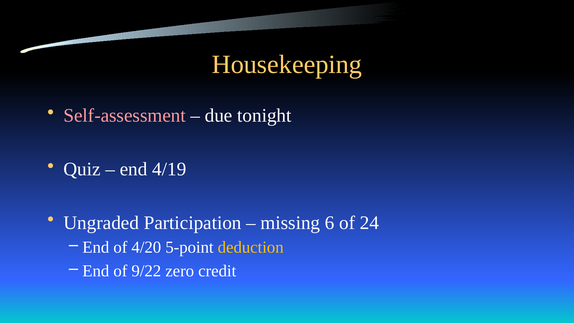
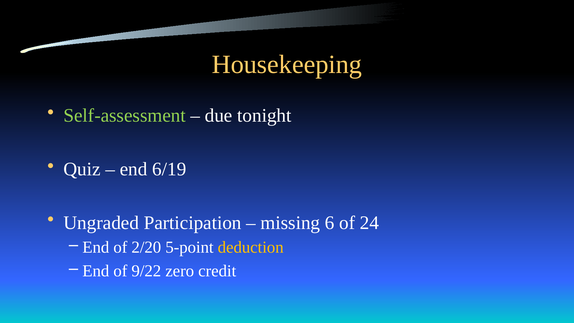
Self-assessment colour: pink -> light green
4/19: 4/19 -> 6/19
4/20: 4/20 -> 2/20
